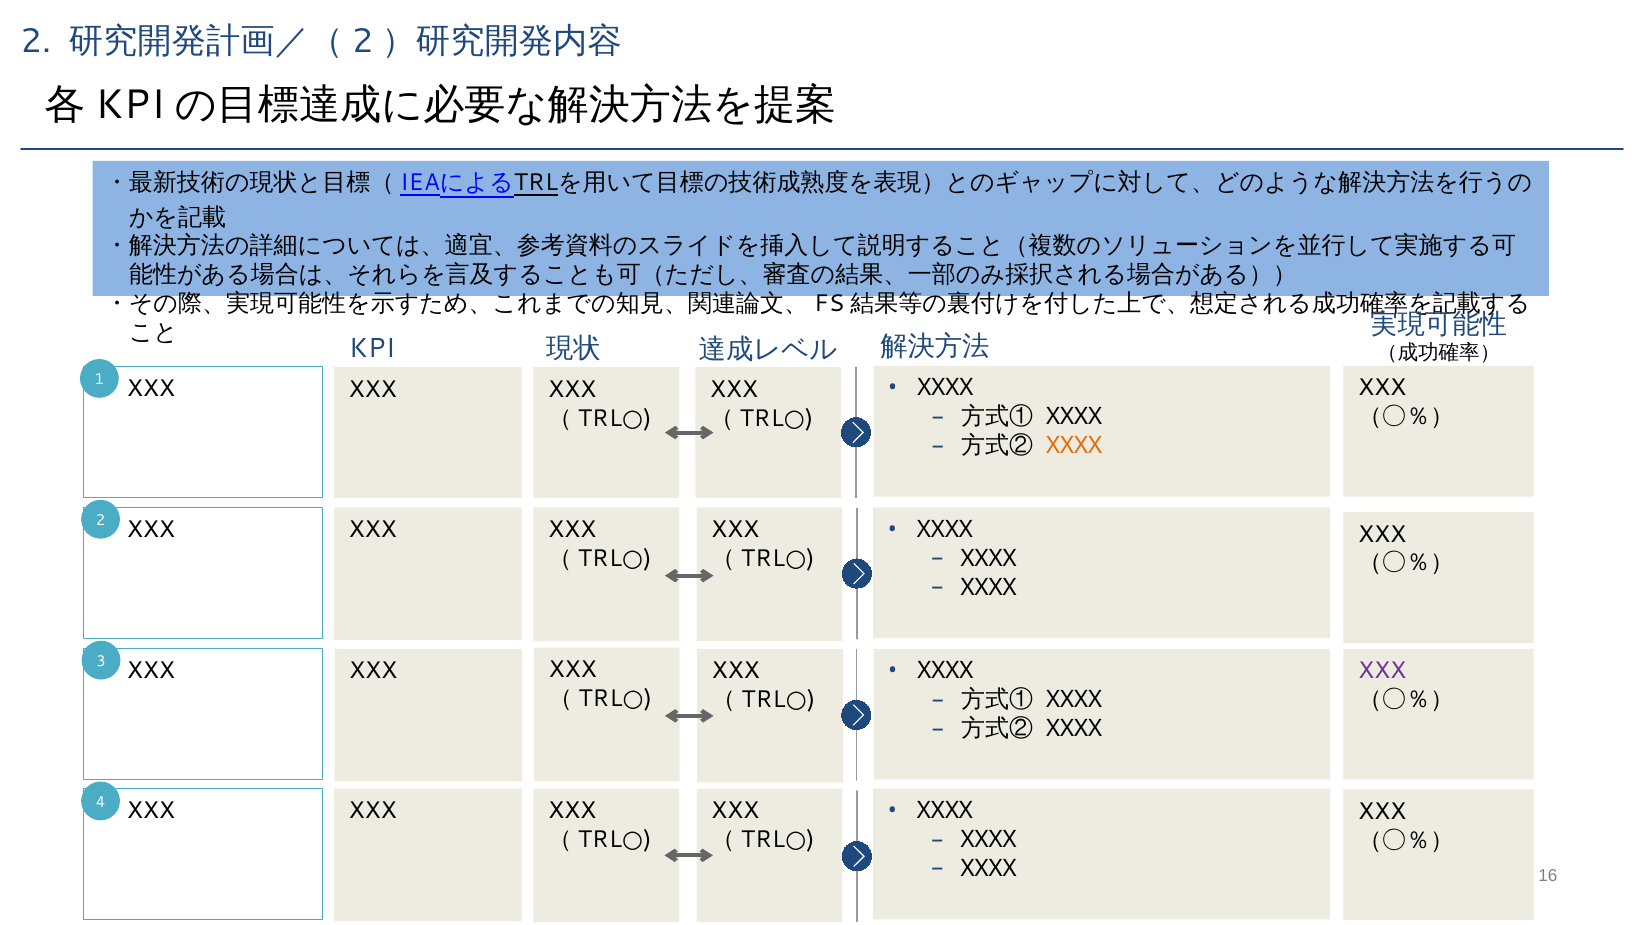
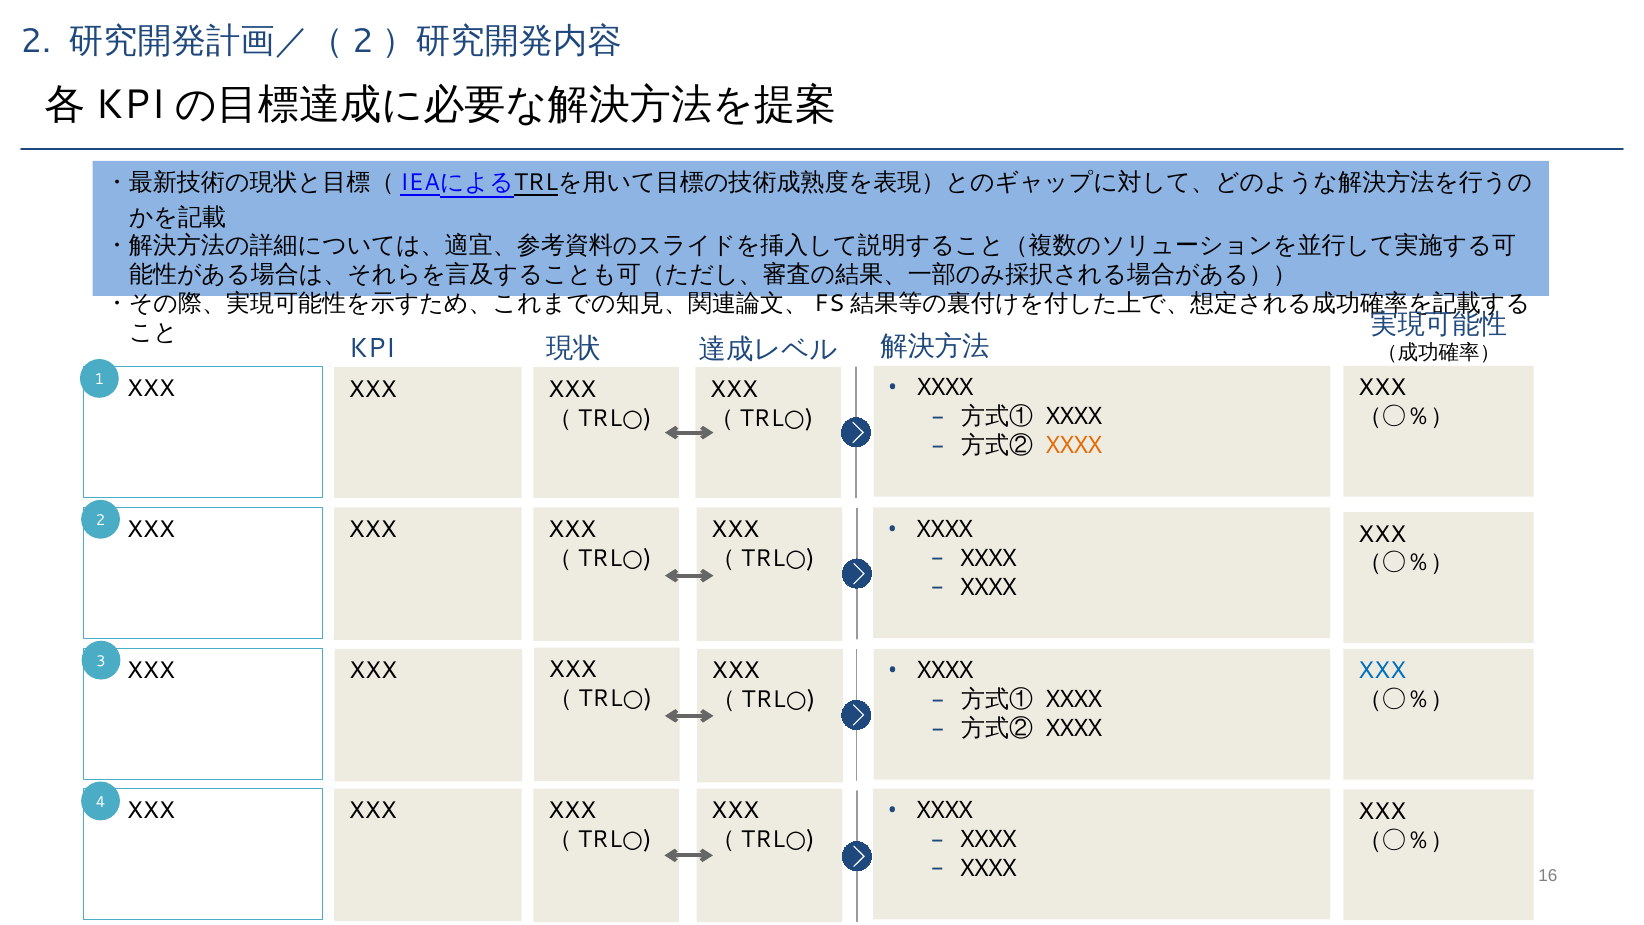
XXX at (1382, 671) colour: purple -> blue
